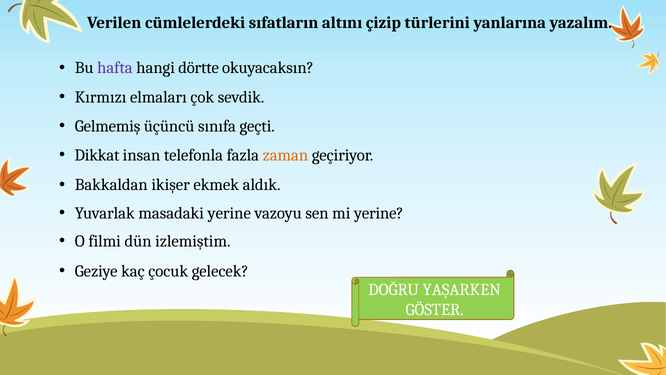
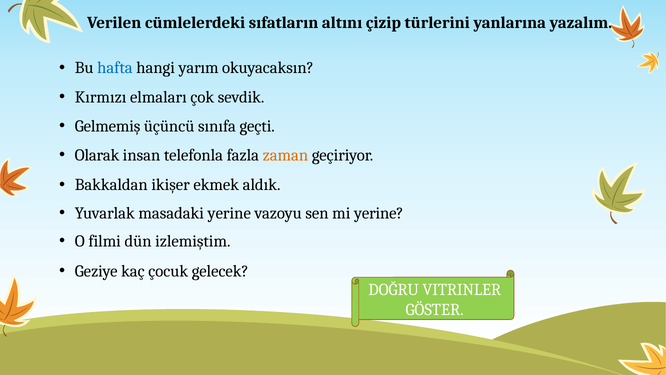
hafta colour: purple -> blue
dörtte: dörtte -> yarım
Dikkat: Dikkat -> Olarak
YAŞARKEN: YAŞARKEN -> VITRINLER
